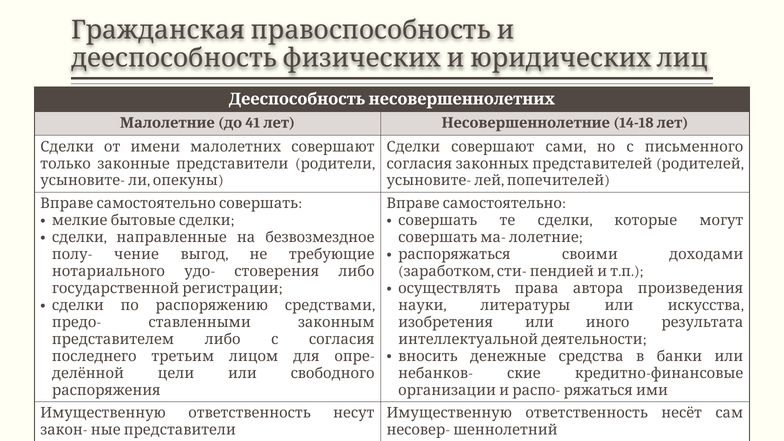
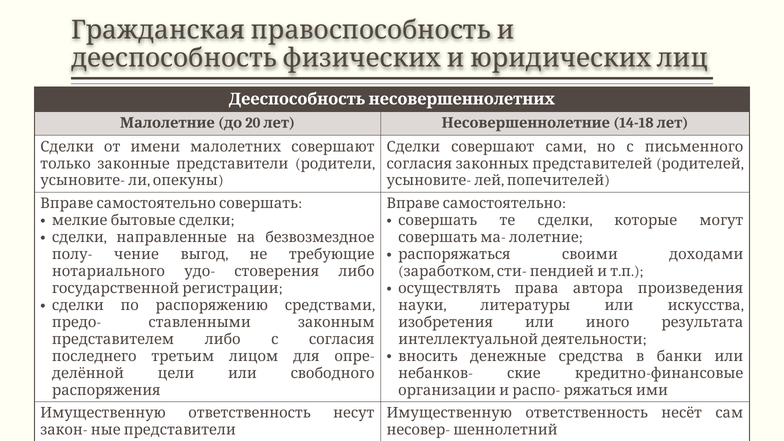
41: 41 -> 20
